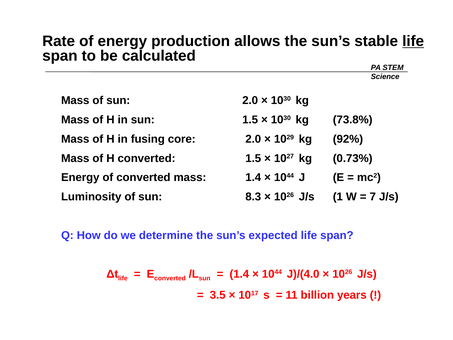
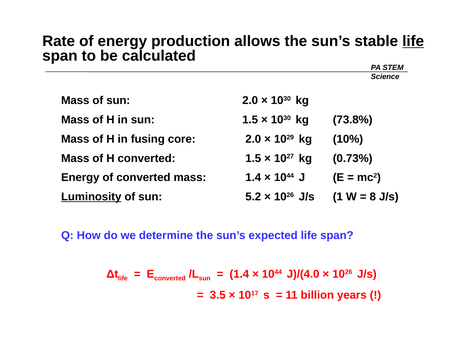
92%: 92% -> 10%
Luminosity underline: none -> present
8.3: 8.3 -> 5.2
7: 7 -> 8
